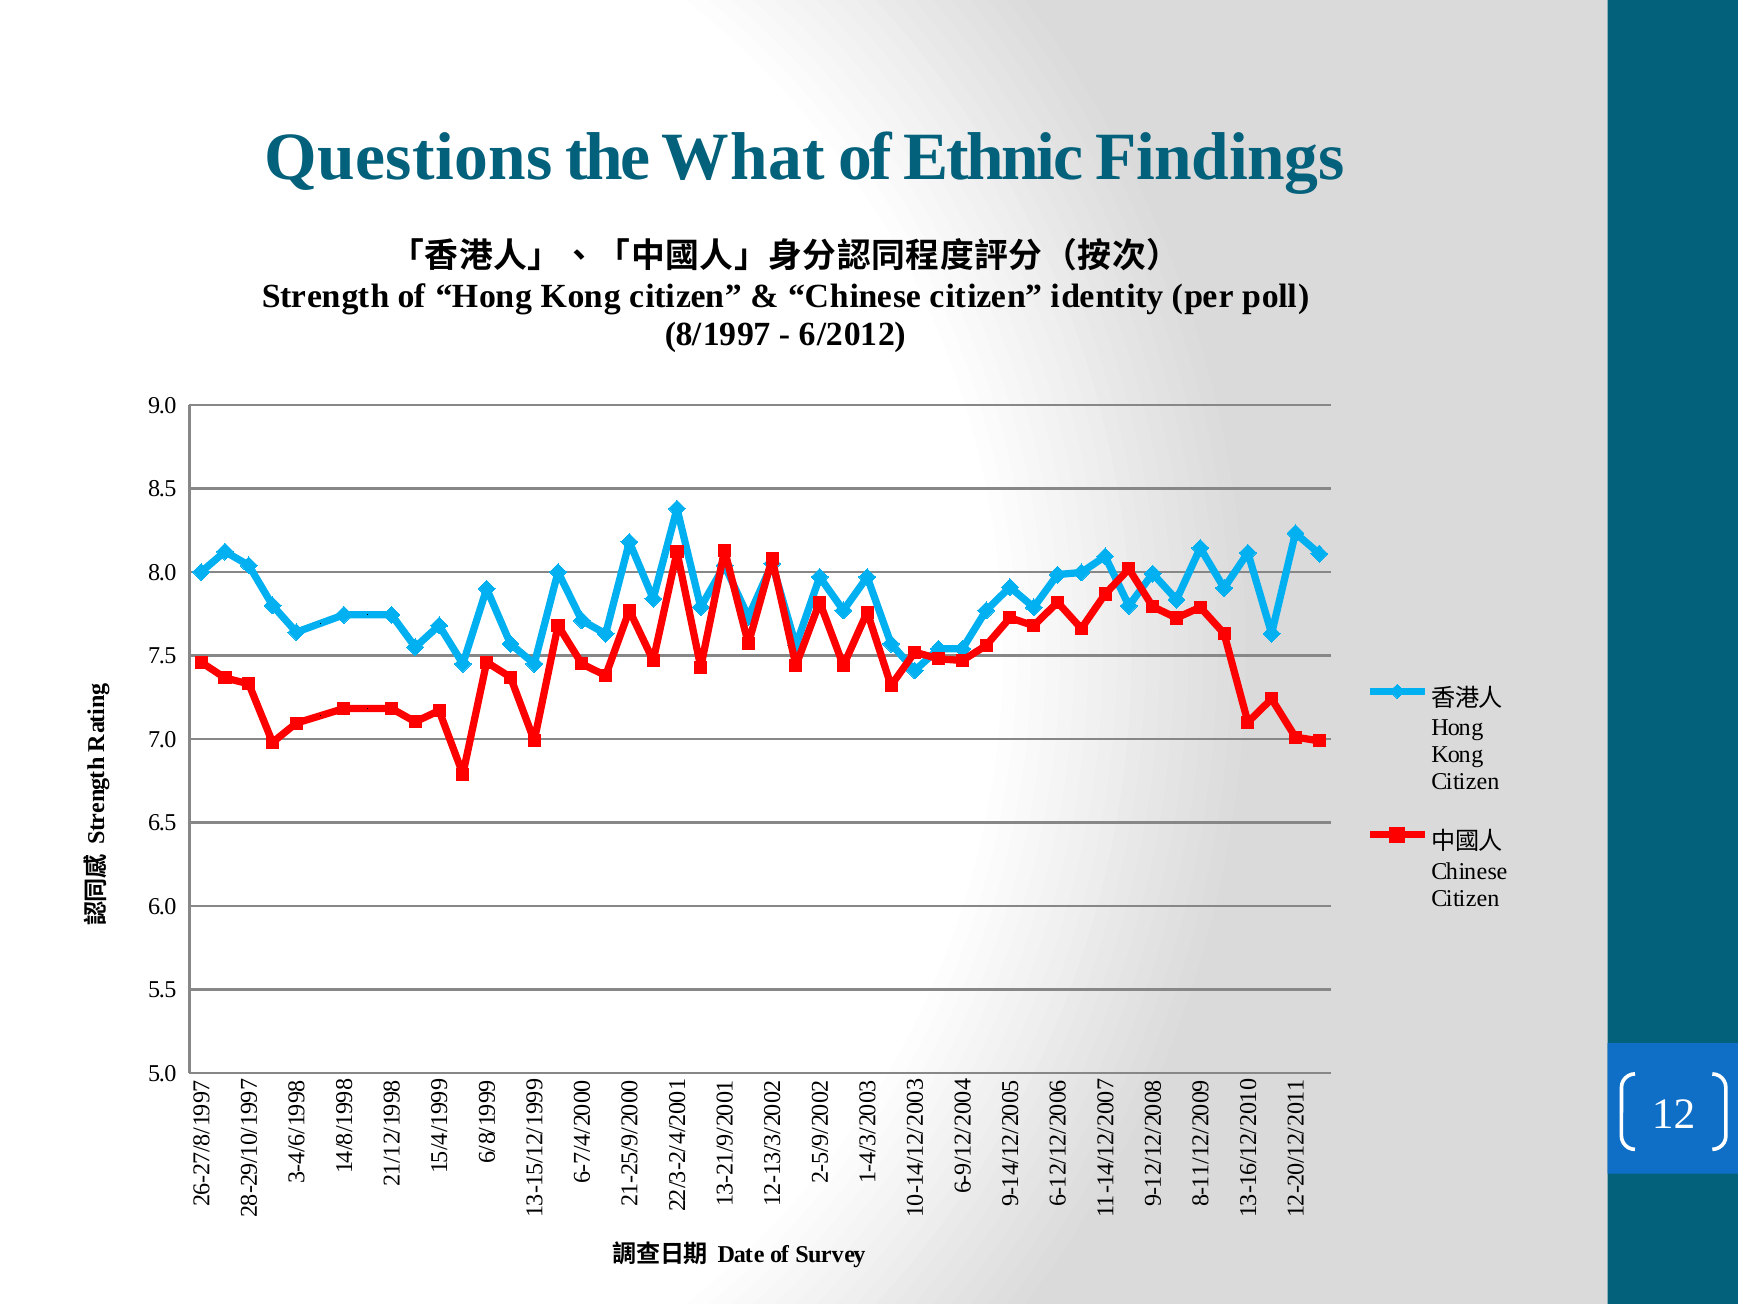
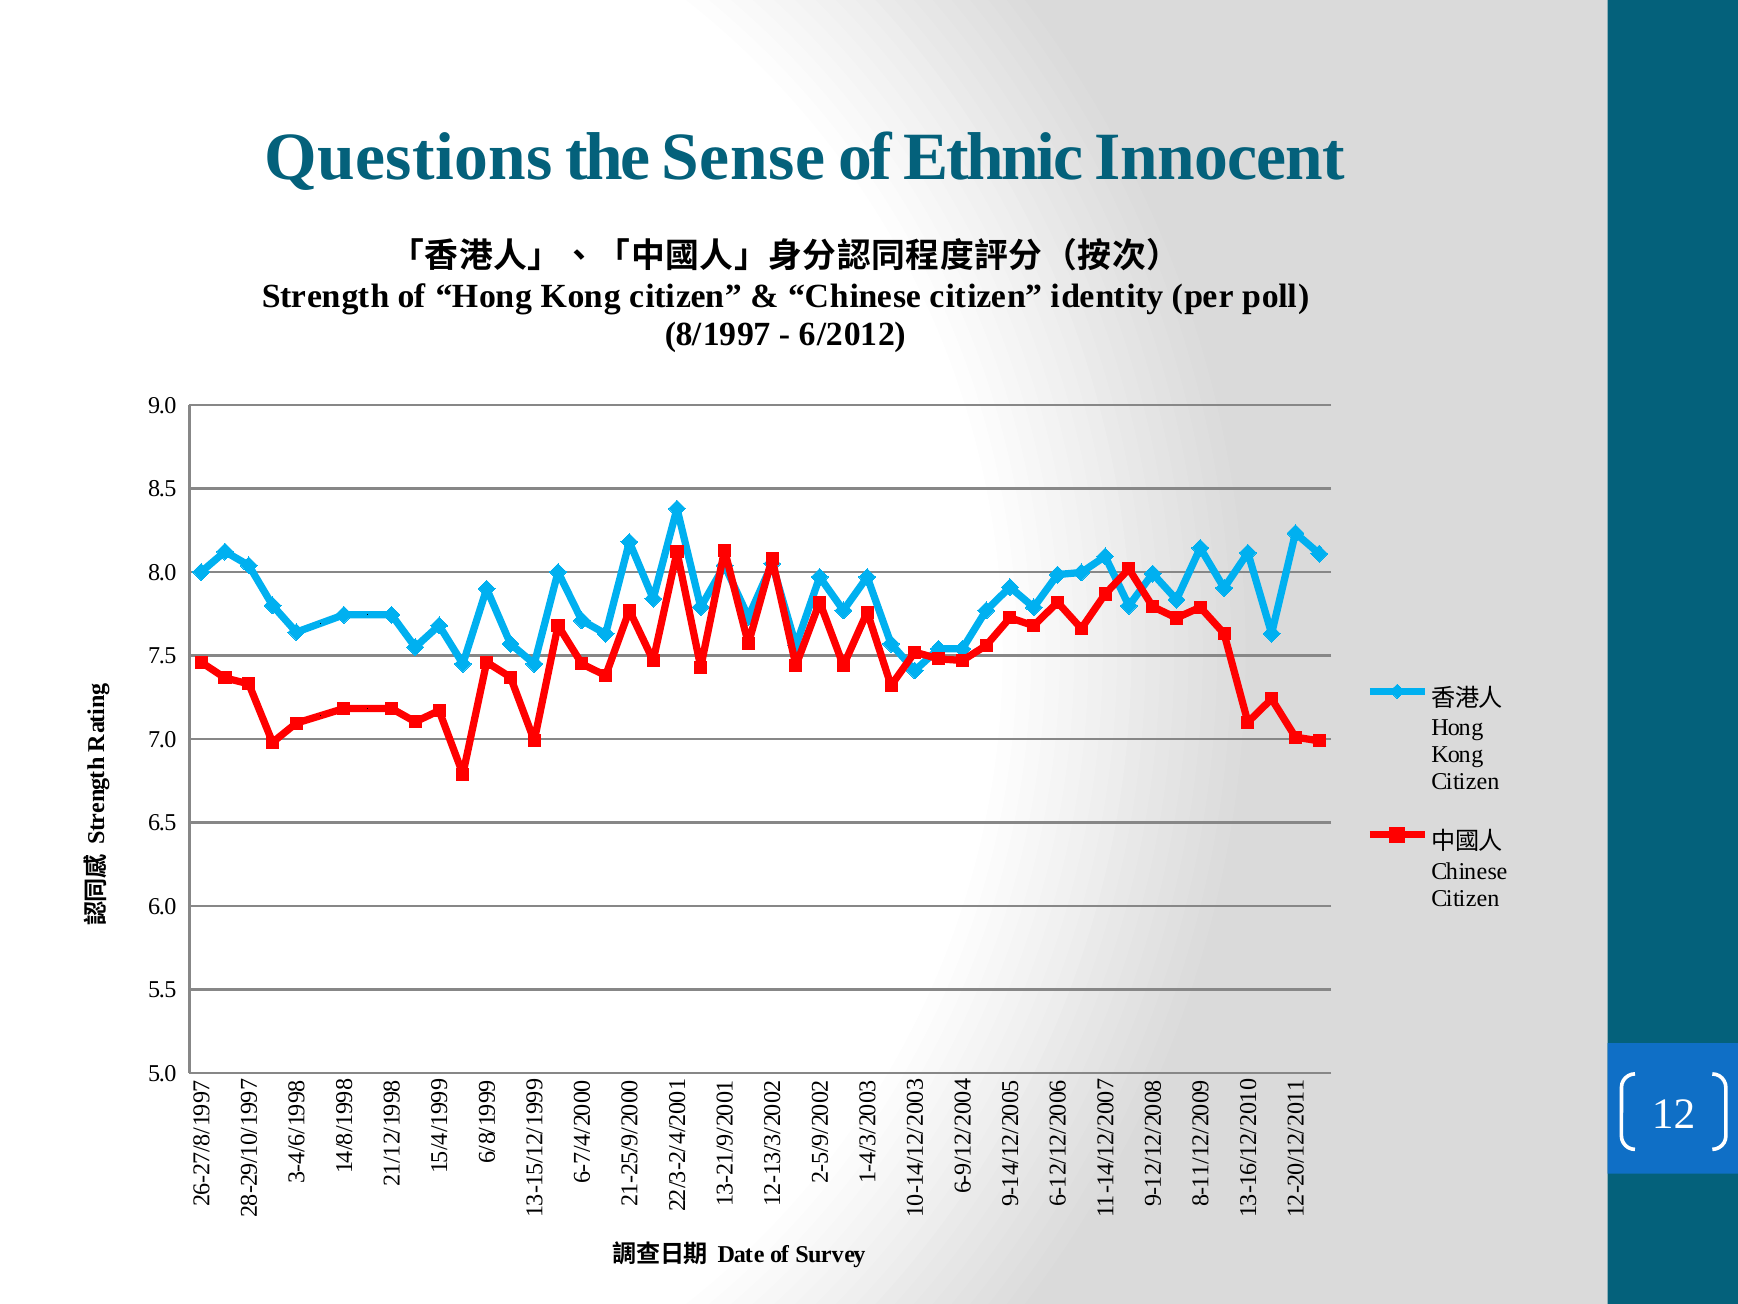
What: What -> Sense
Findings: Findings -> Innocent
